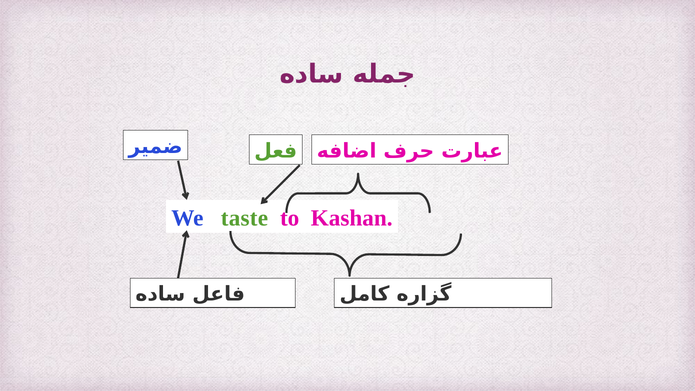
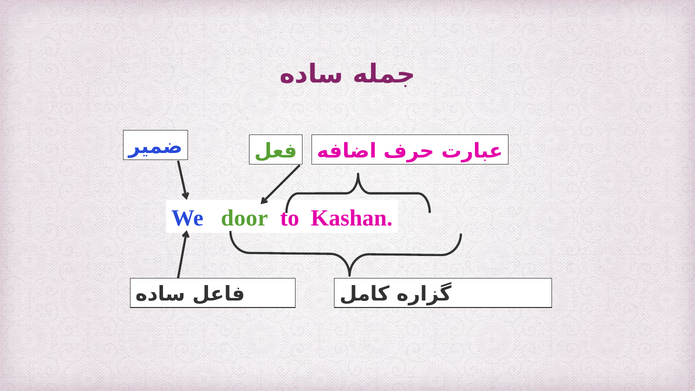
taste: taste -> door
